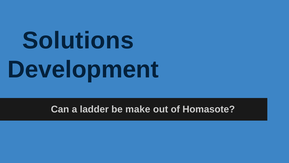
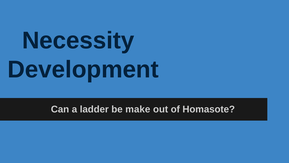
Solutions: Solutions -> Necessity
